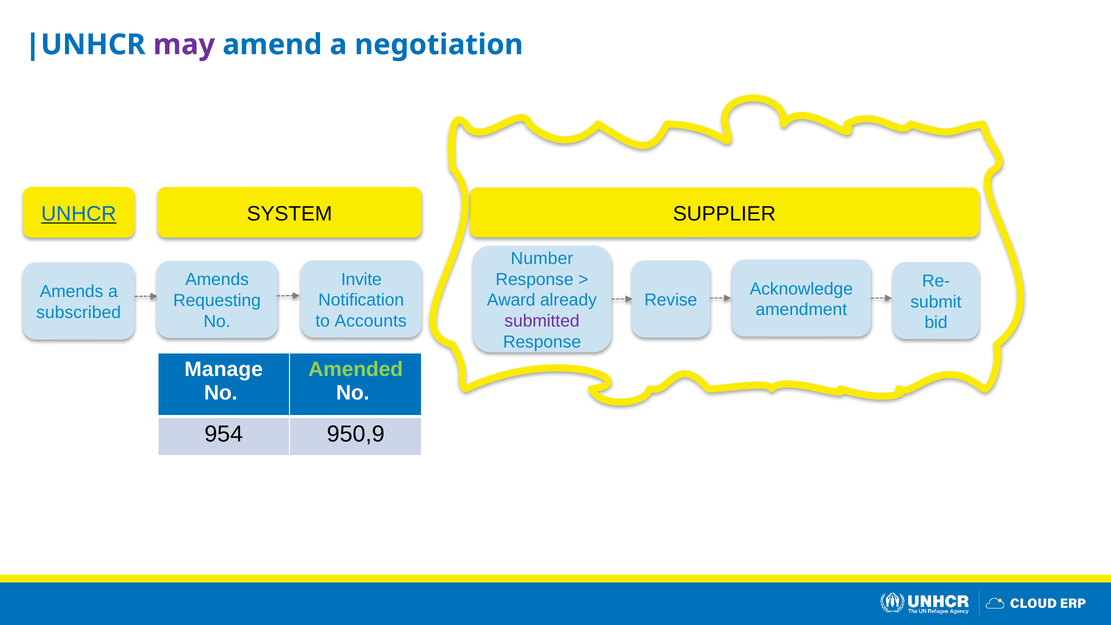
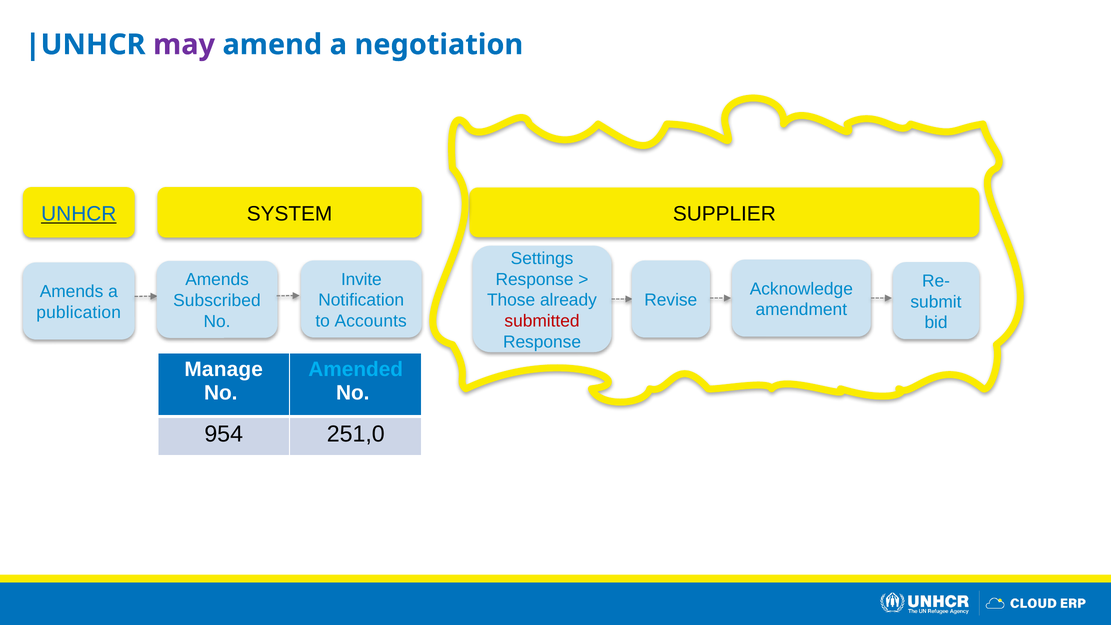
Number: Number -> Settings
Award: Award -> Those
Requesting: Requesting -> Subscribed
subscribed: subscribed -> publication
submitted colour: purple -> red
Amended colour: light green -> light blue
950,9: 950,9 -> 251,0
